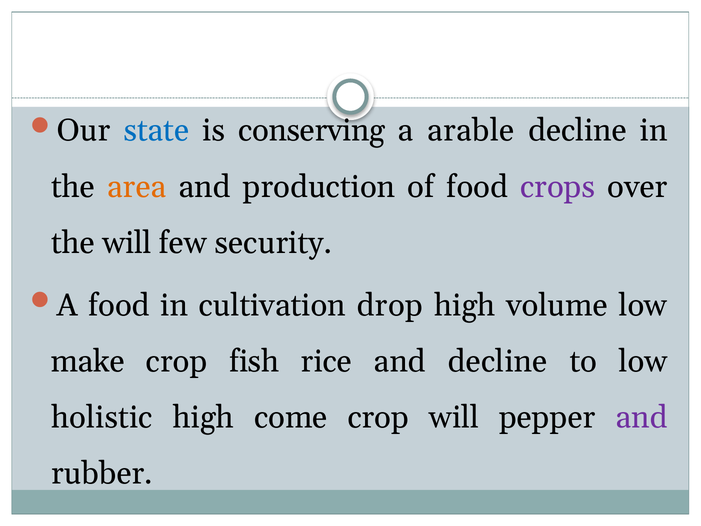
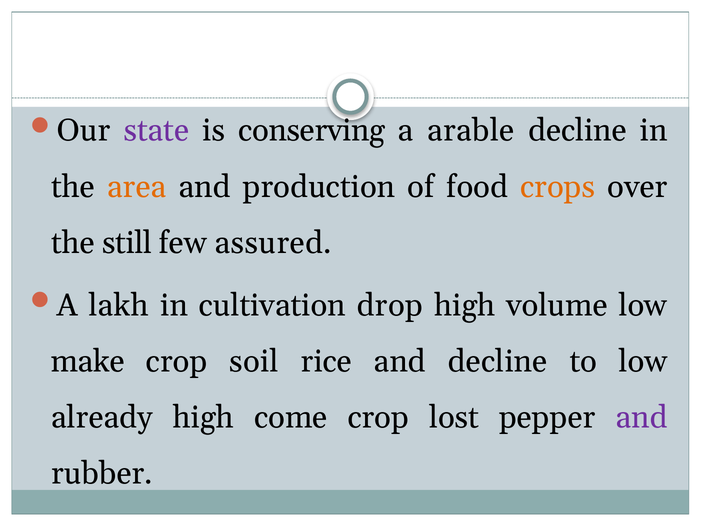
state colour: blue -> purple
crops colour: purple -> orange
the will: will -> still
security: security -> assured
A food: food -> lakh
fish: fish -> soil
holistic: holistic -> already
crop will: will -> lost
